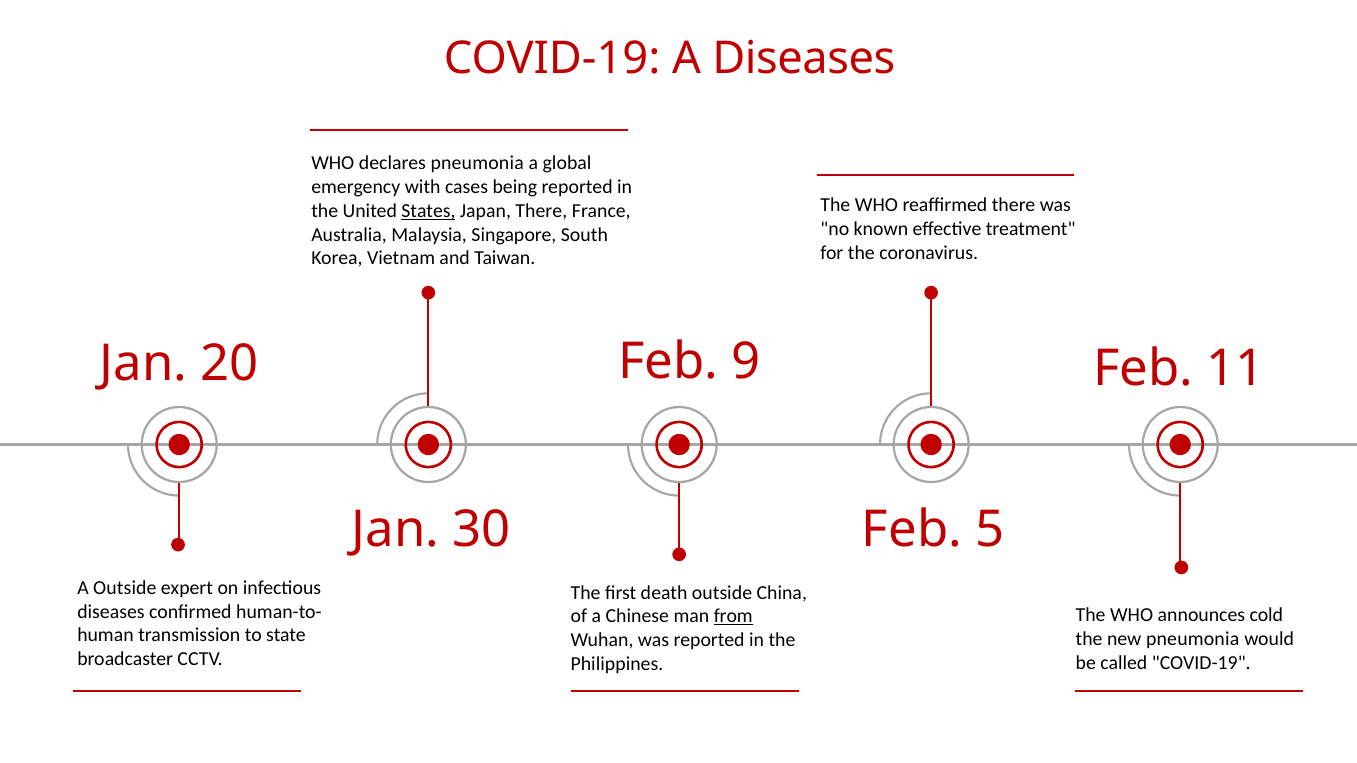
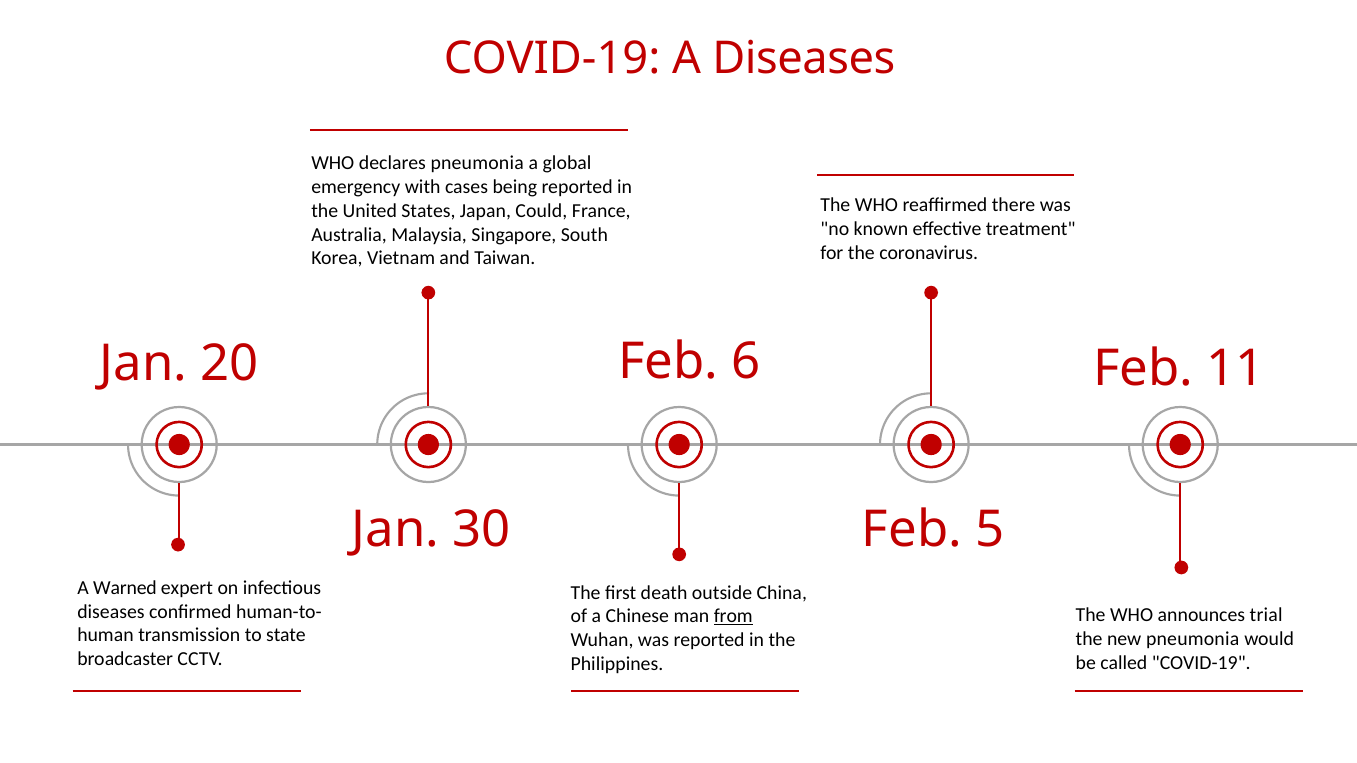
States underline: present -> none
Japan There: There -> Could
9: 9 -> 6
A Outside: Outside -> Warned
cold: cold -> trial
